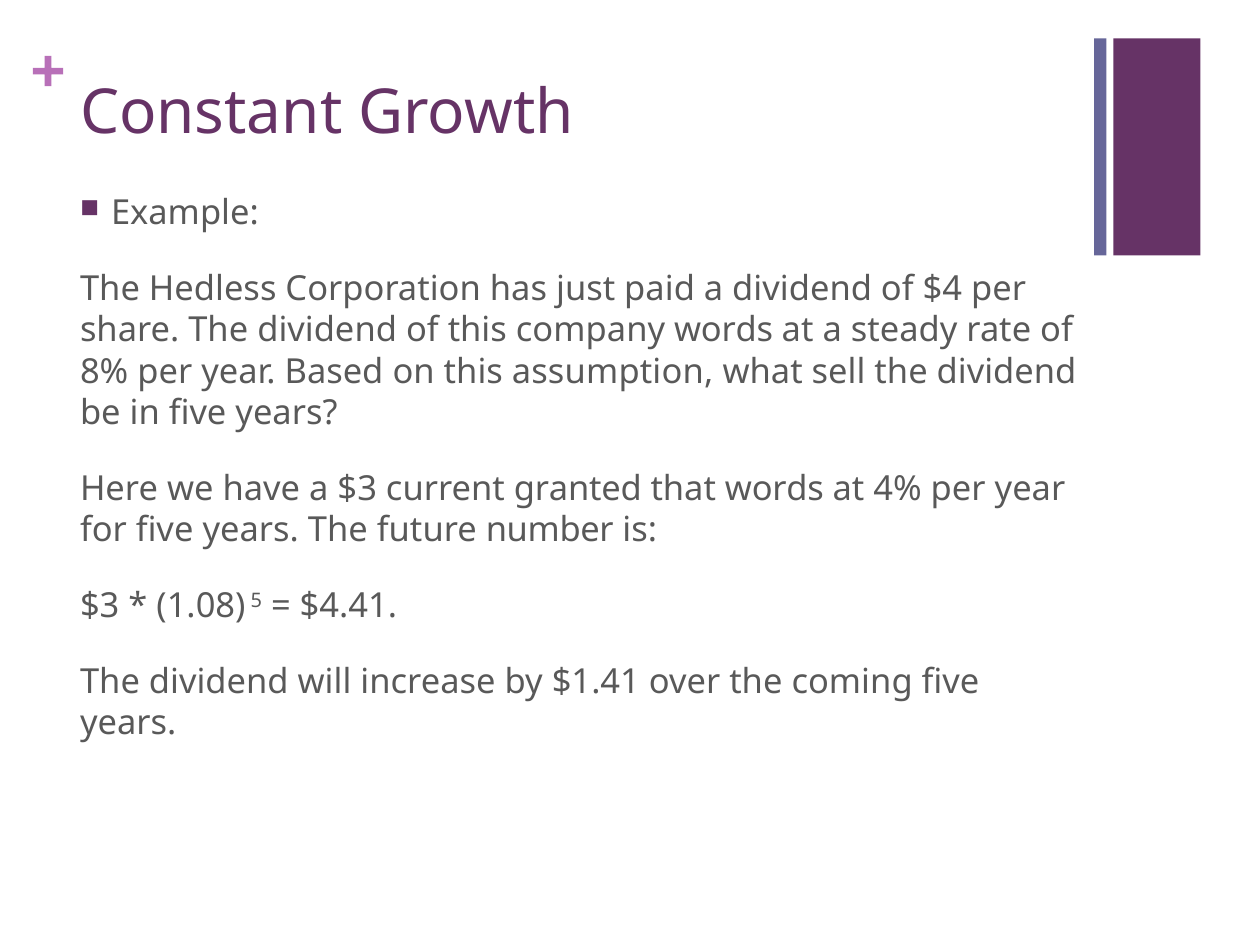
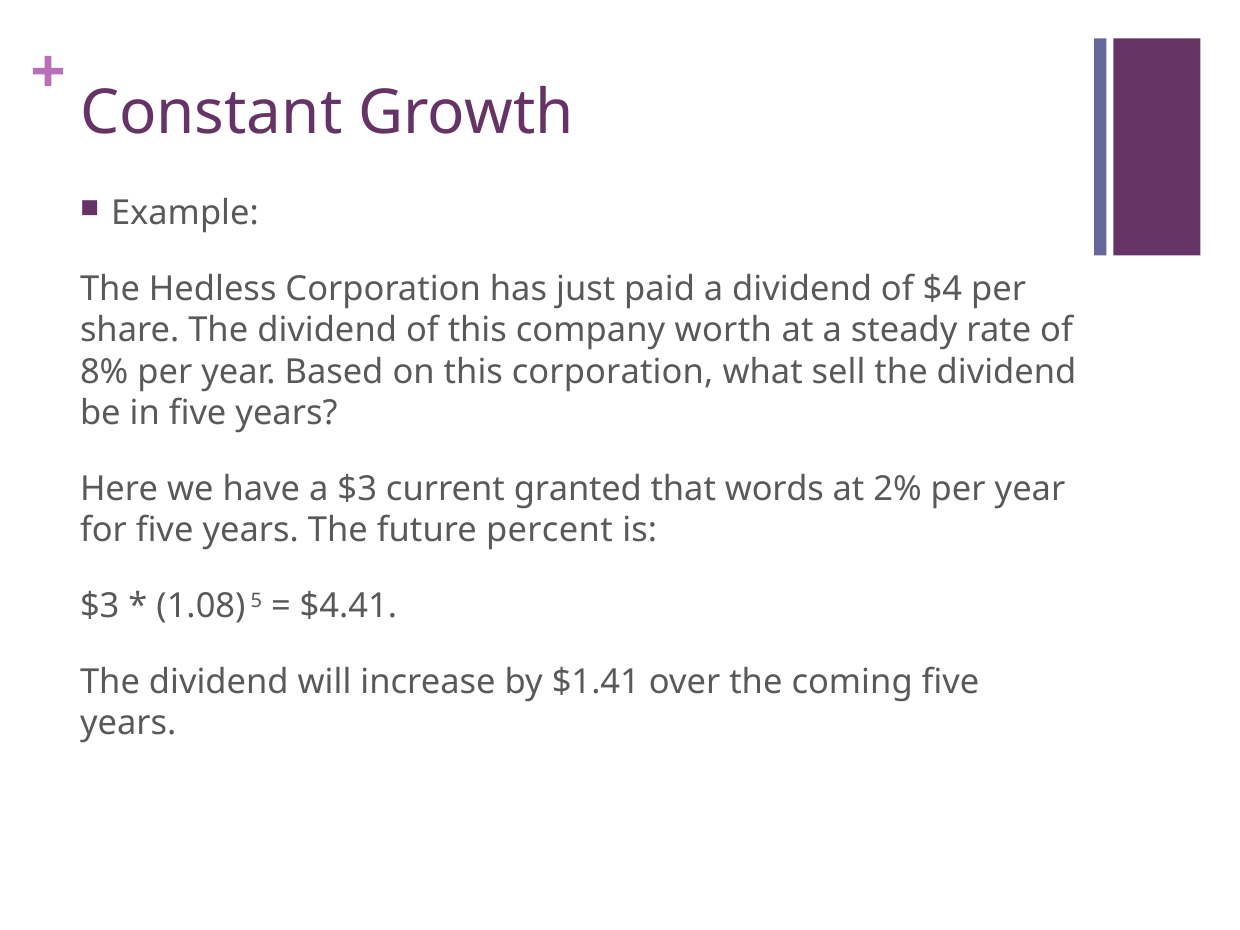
company words: words -> worth
this assumption: assumption -> corporation
4%: 4% -> 2%
number: number -> percent
